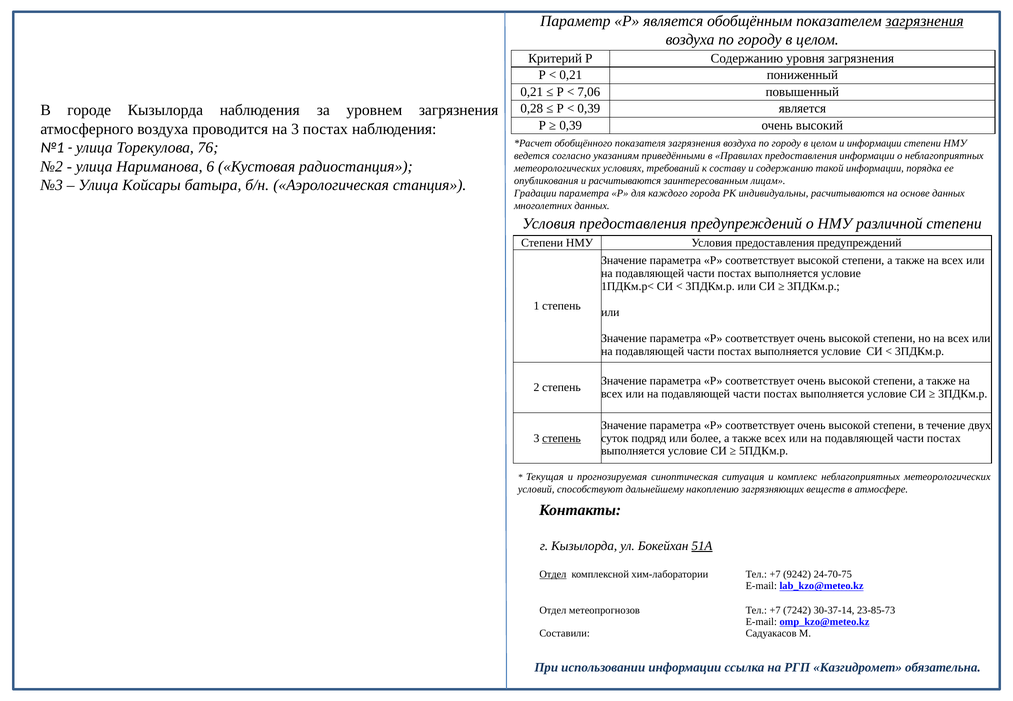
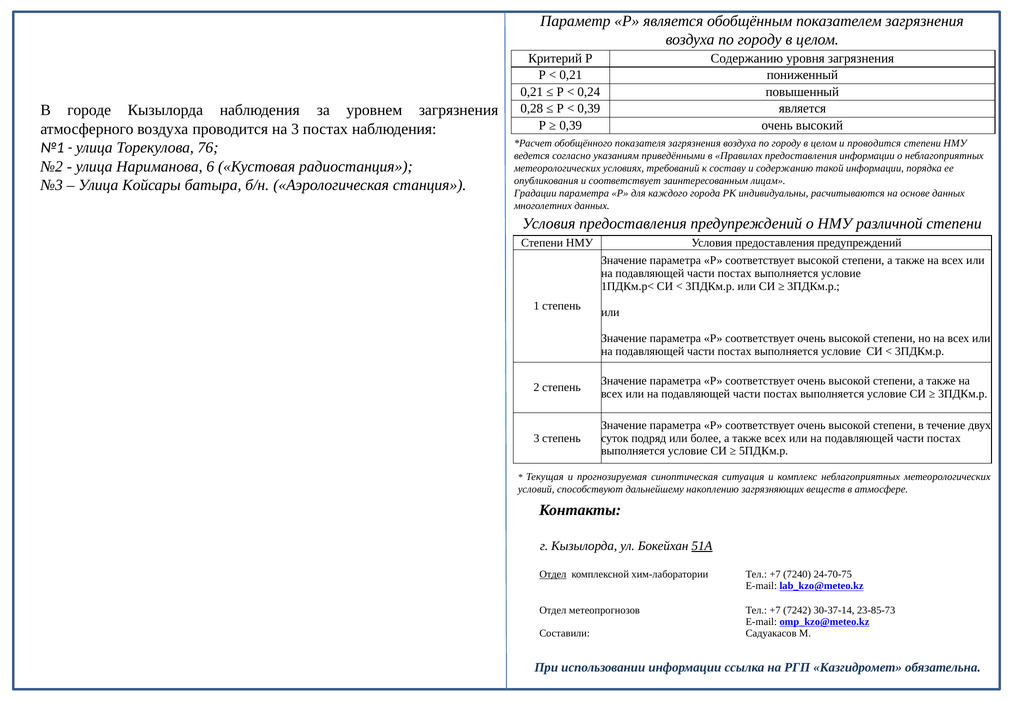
загрязнения at (925, 21) underline: present -> none
7,06: 7,06 -> 0,24
и информации: информации -> проводится
и расчитываются: расчитываются -> соответствует
степень at (562, 438) underline: present -> none
9242: 9242 -> 7240
